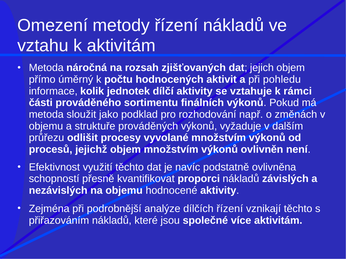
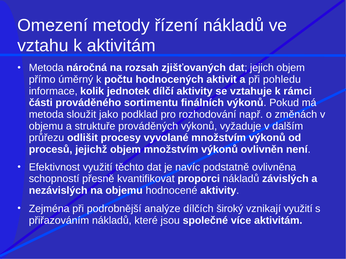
dílčích řízení: řízení -> široký
vznikají těchto: těchto -> využití
